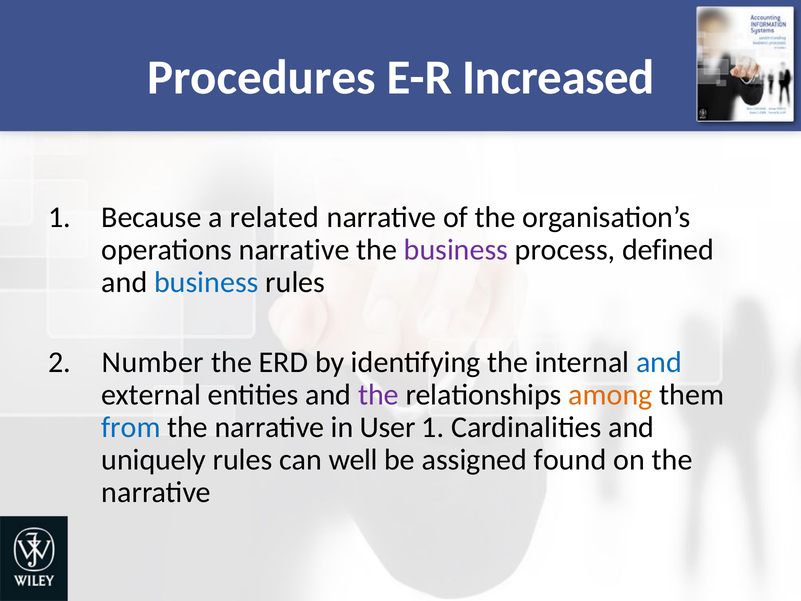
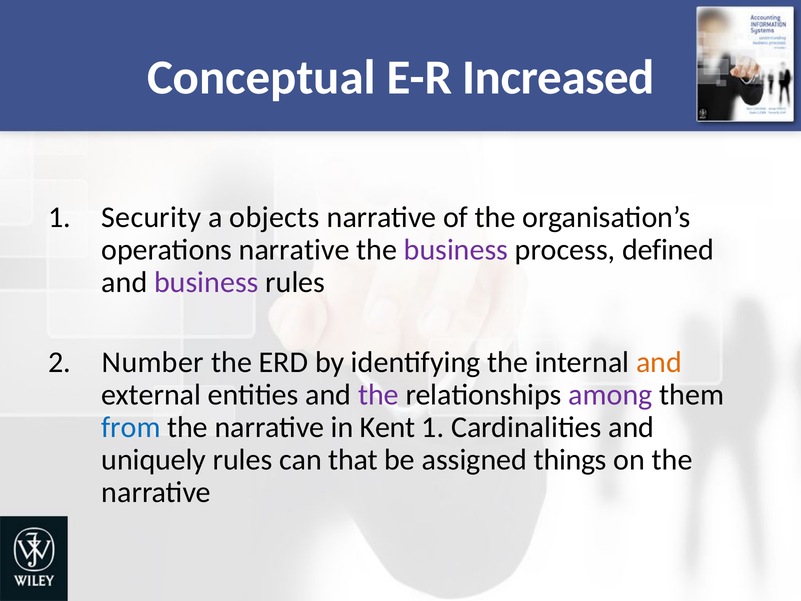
Procedures: Procedures -> Conceptual
Because: Because -> Security
related: related -> objects
business at (206, 282) colour: blue -> purple
and at (659, 362) colour: blue -> orange
among colour: orange -> purple
User: User -> Kent
well: well -> that
found: found -> things
